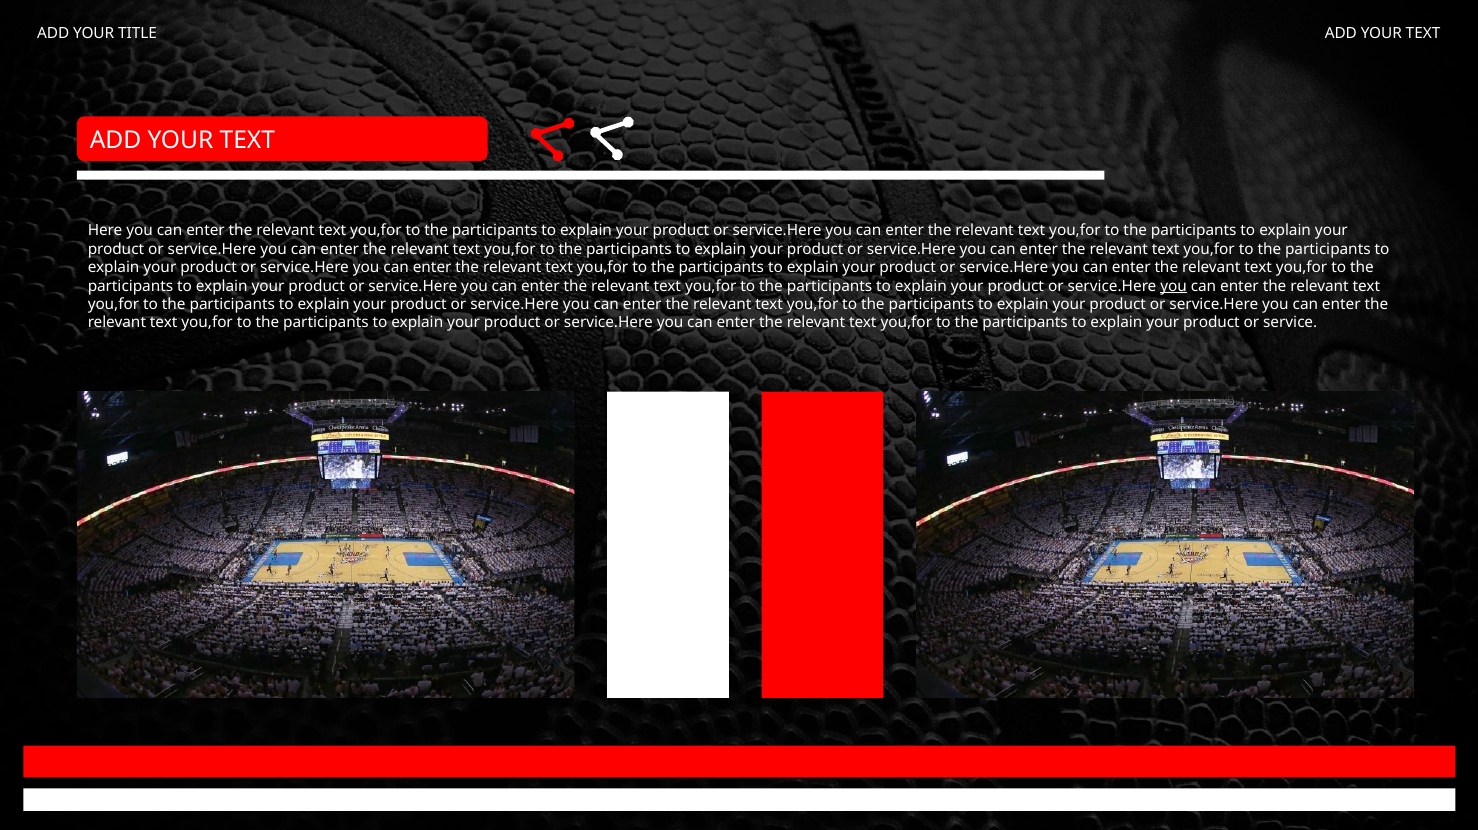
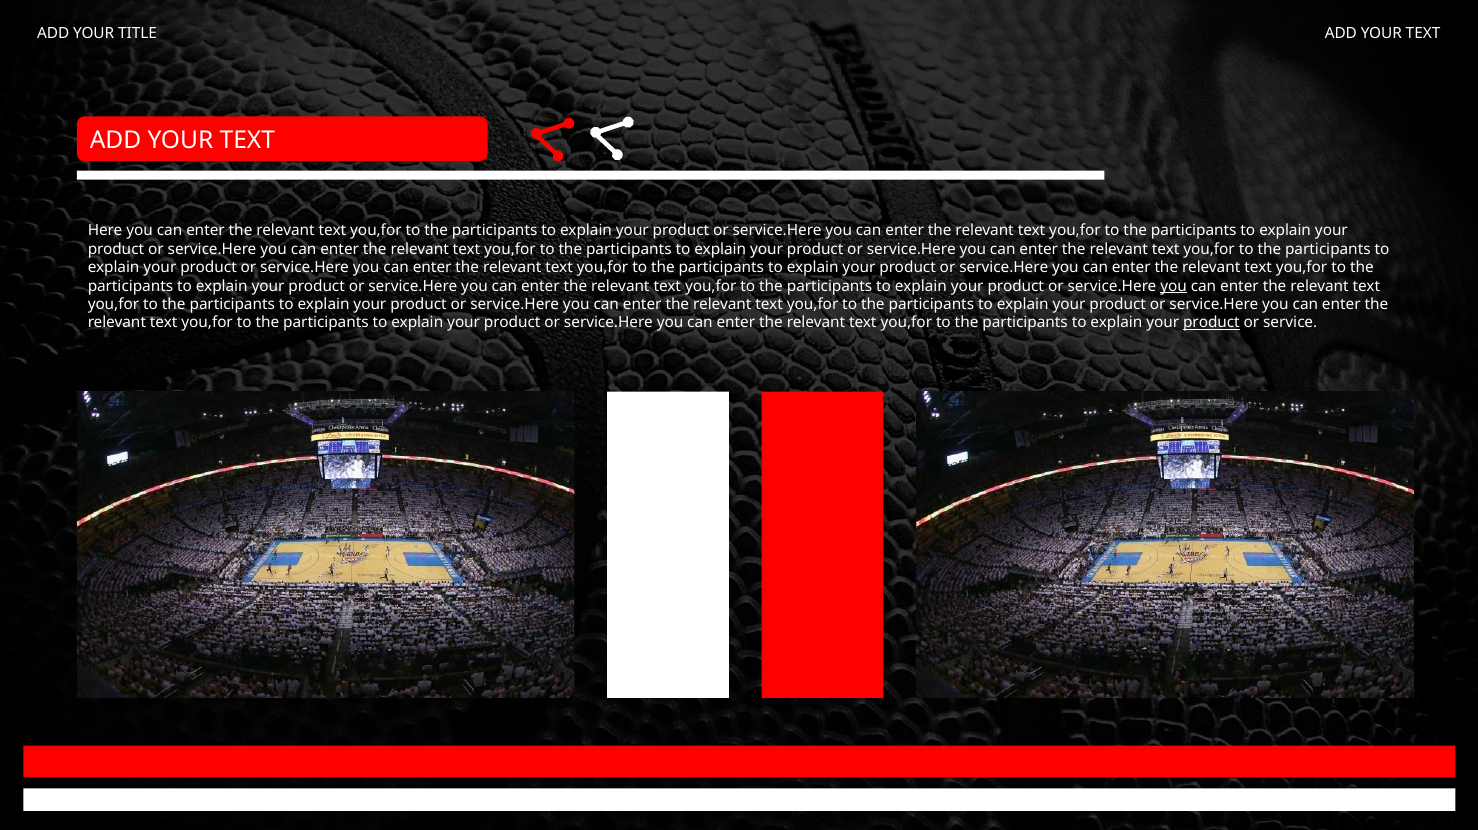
product at (1211, 323) underline: none -> present
